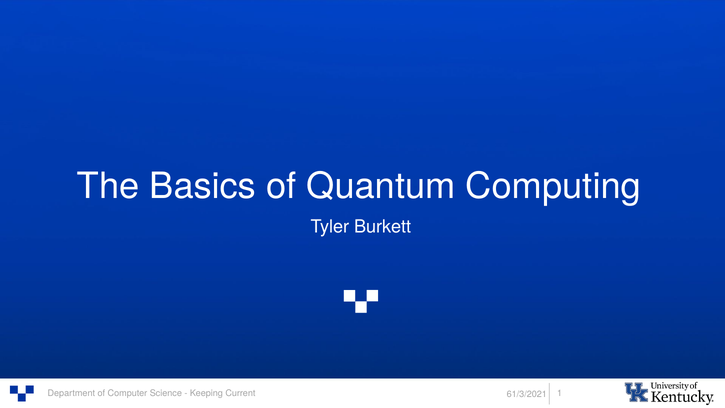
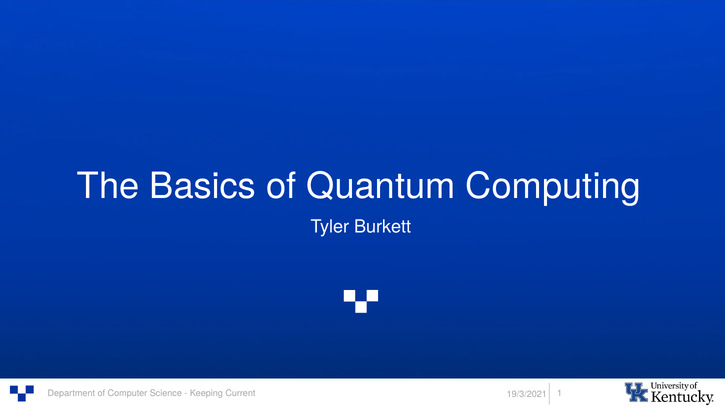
61/3/2021: 61/3/2021 -> 19/3/2021
